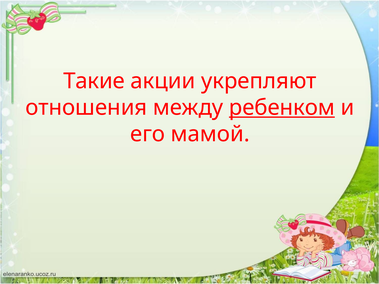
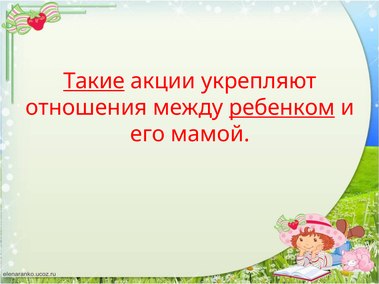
Такие underline: none -> present
